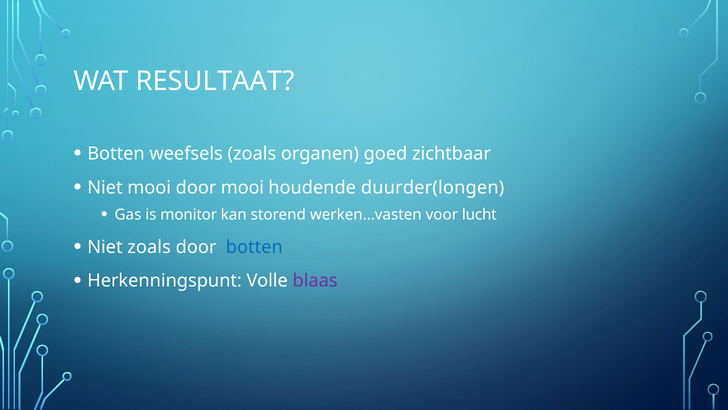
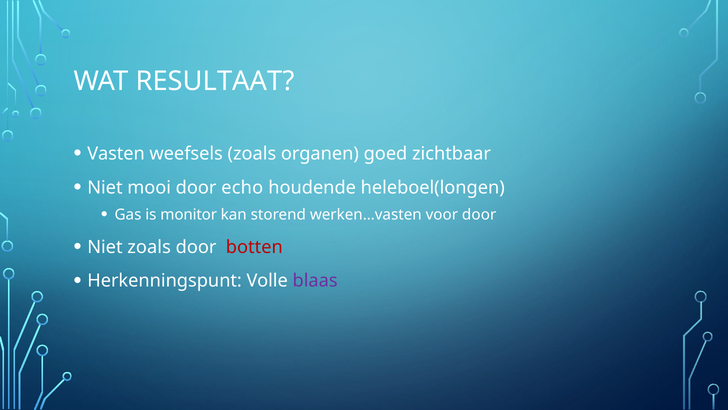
Botten at (116, 154): Botten -> Vasten
door mooi: mooi -> echo
duurder(longen: duurder(longen -> heleboel(longen
voor lucht: lucht -> door
botten at (254, 247) colour: blue -> red
